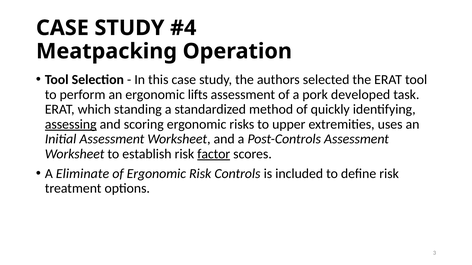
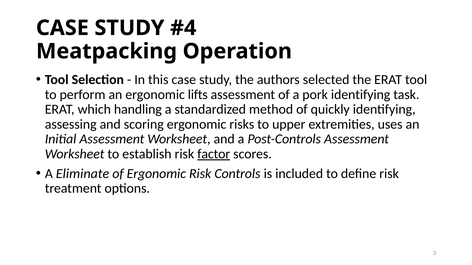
pork developed: developed -> identifying
standing: standing -> handling
assessing underline: present -> none
